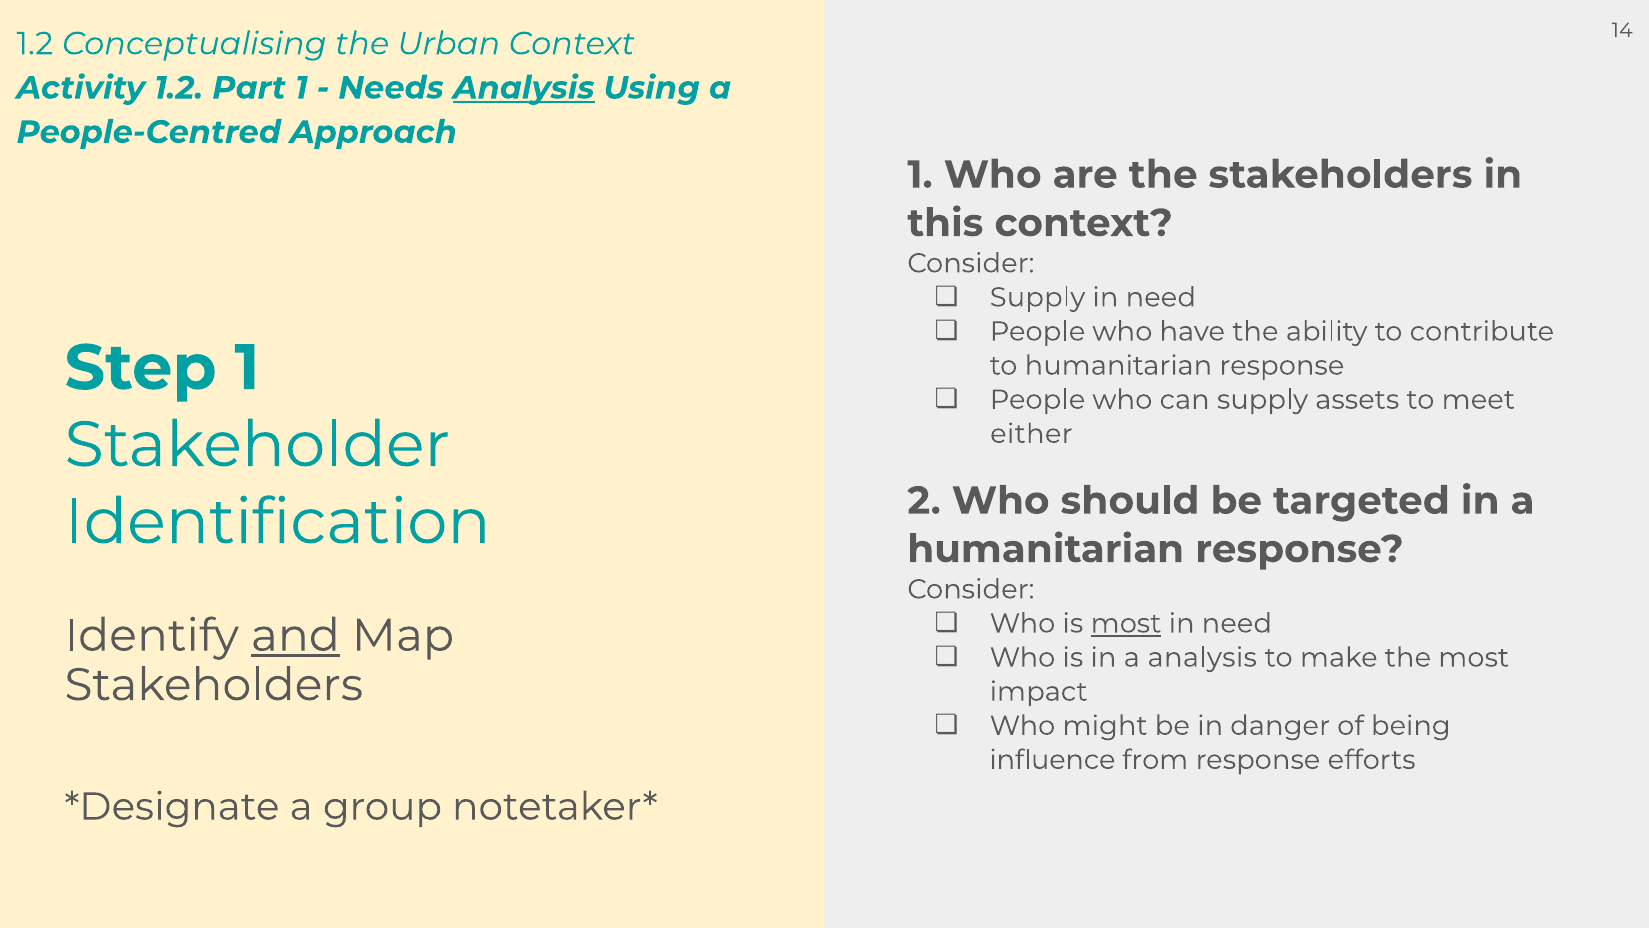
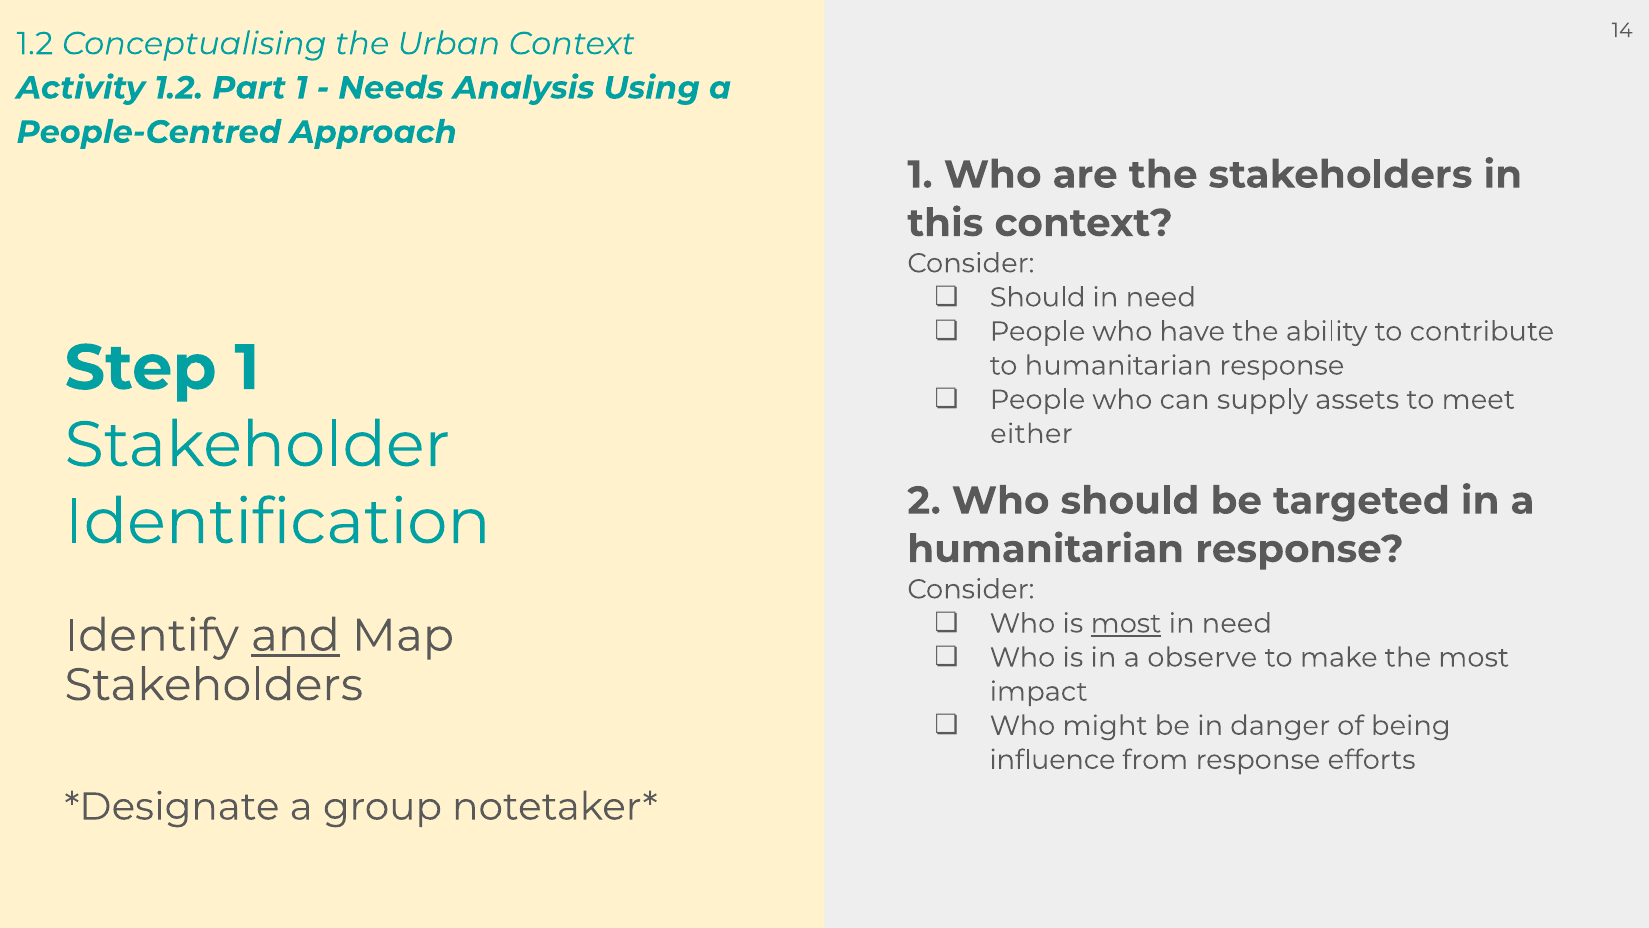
Analysis at (524, 88) underline: present -> none
Supply at (1037, 297): Supply -> Should
a analysis: analysis -> observe
